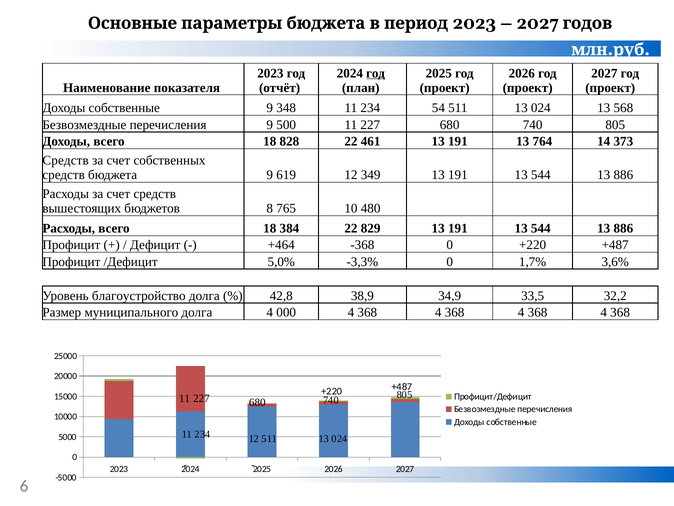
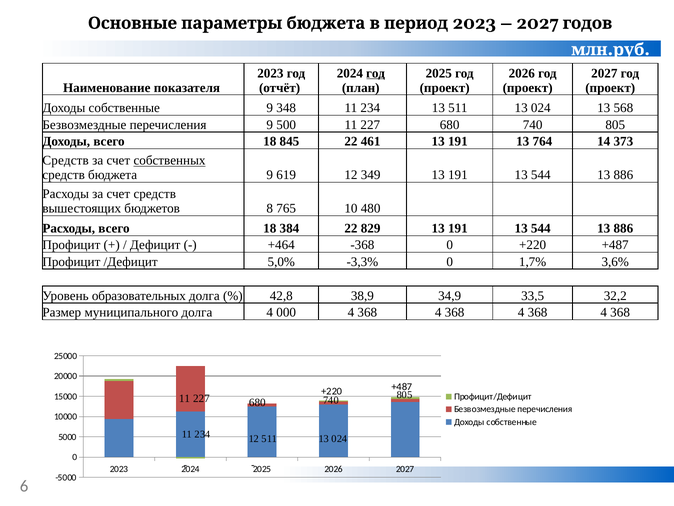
234 54: 54 -> 13
828: 828 -> 845
собственных underline: none -> present
благоустройство: благоустройство -> образовательных
